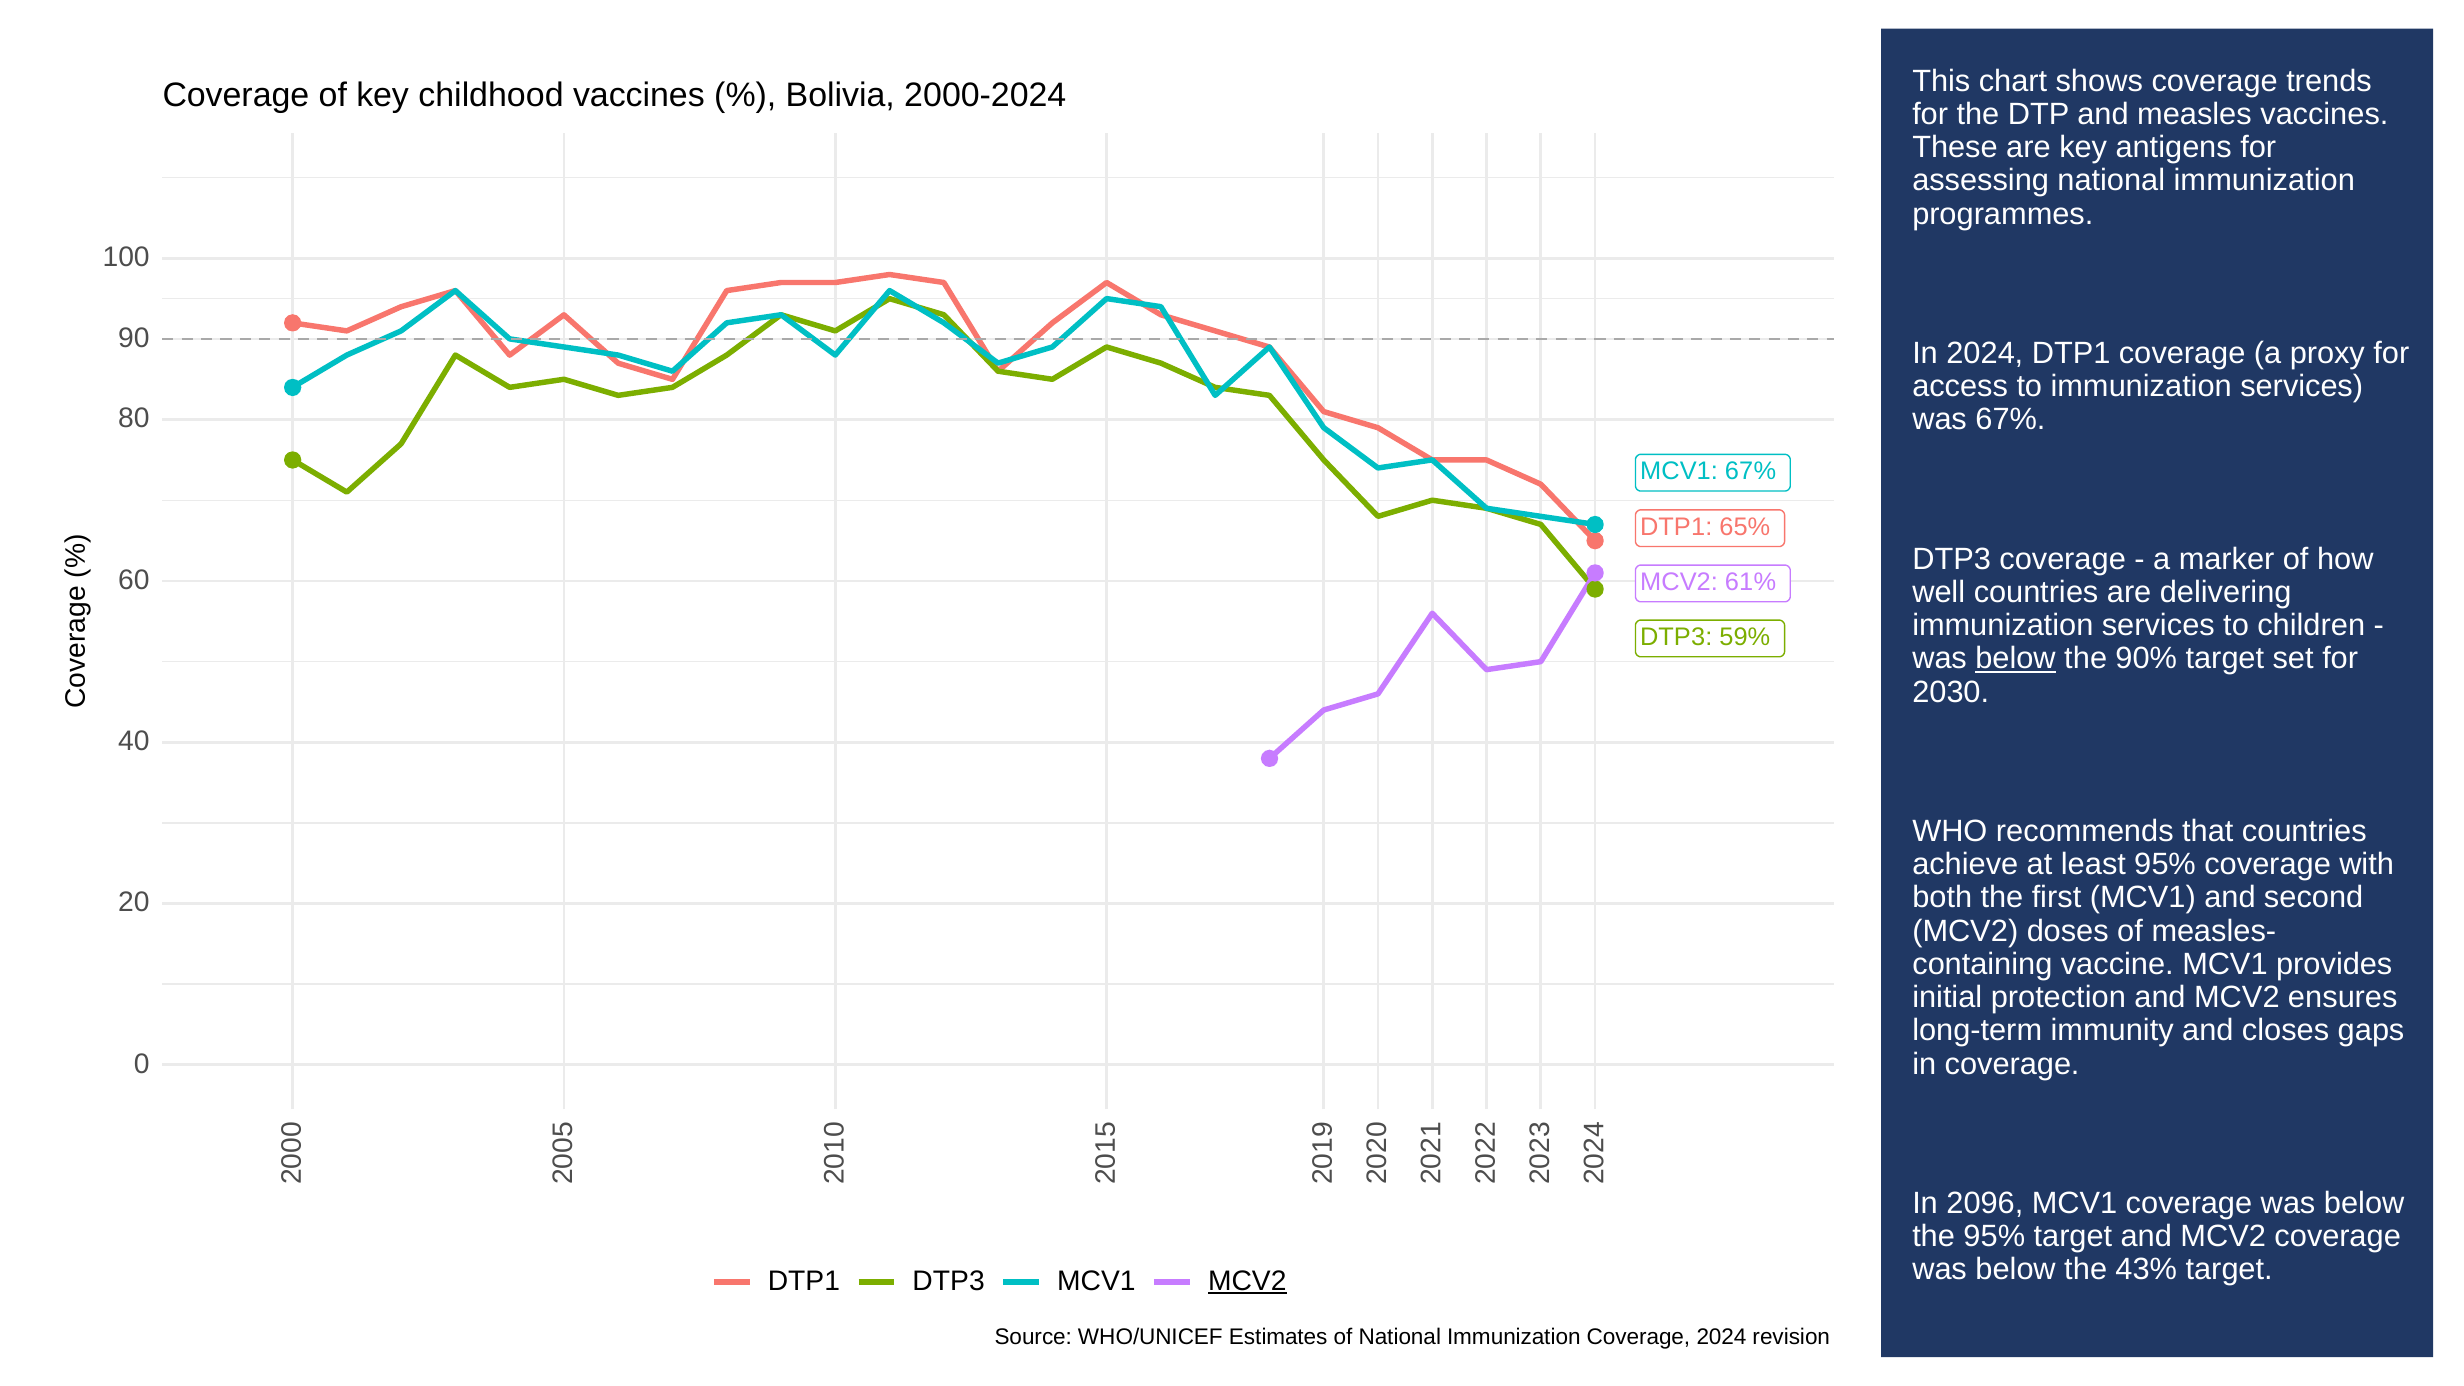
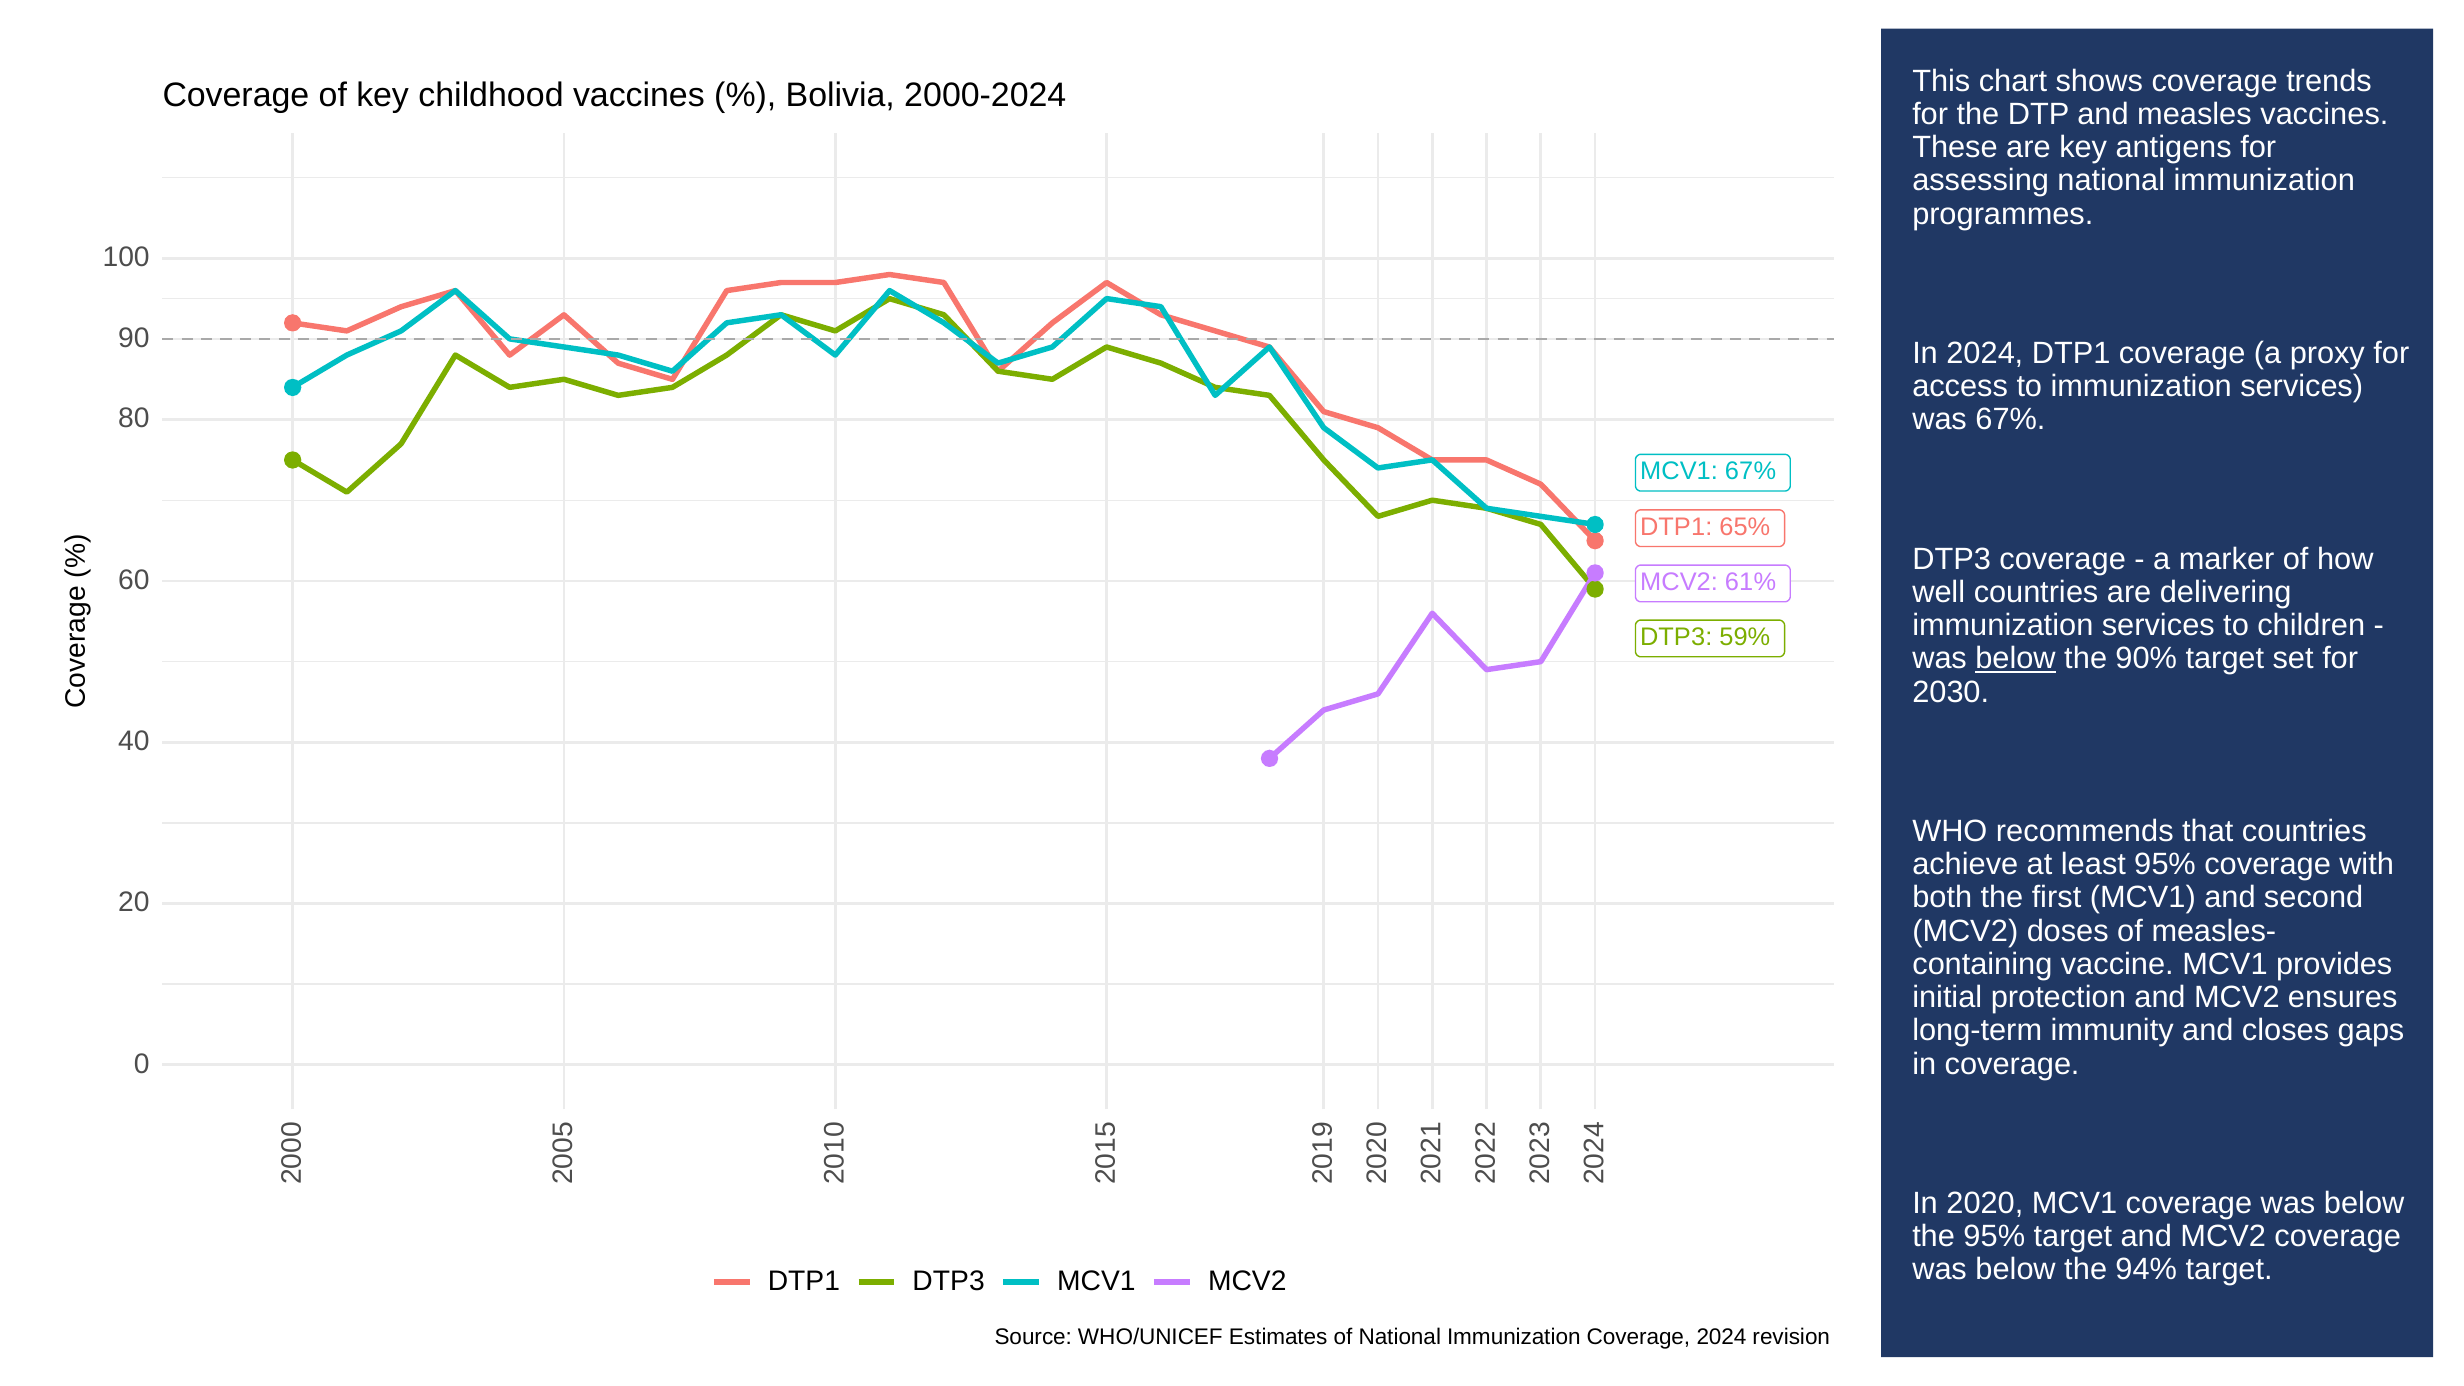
2096: 2096 -> 2020
43%: 43% -> 94%
MCV2 at (1247, 1281) underline: present -> none
